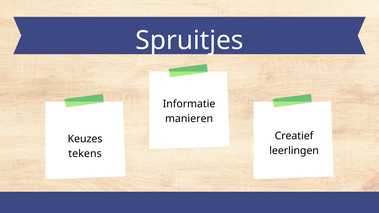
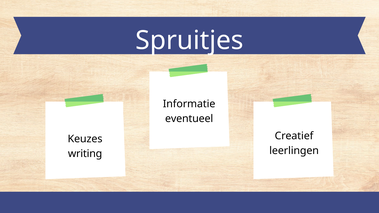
manieren: manieren -> eventueel
tekens: tekens -> writing
